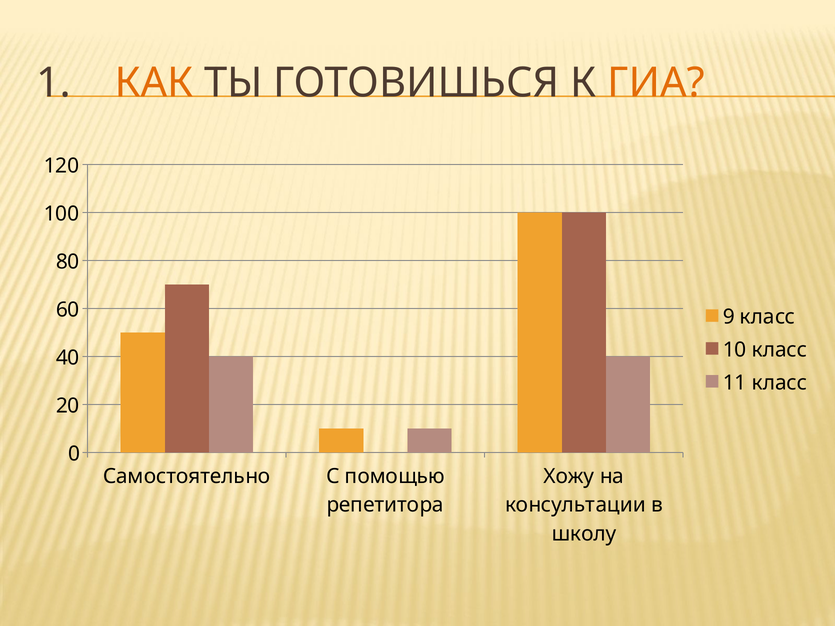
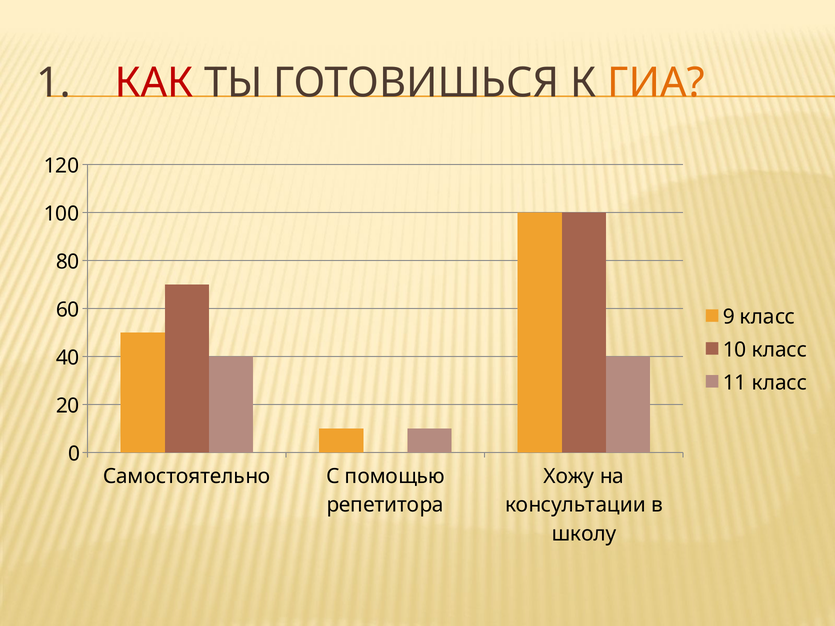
КАК colour: orange -> red
